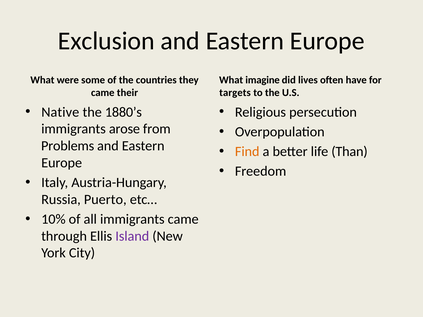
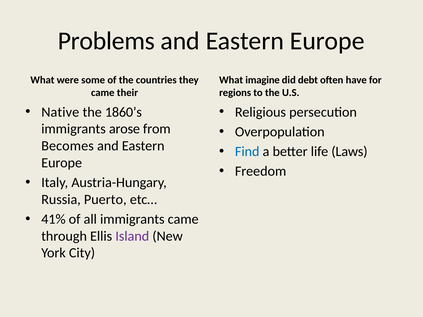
Exclusion: Exclusion -> Problems
lives: lives -> debt
targets: targets -> regions
1880’s: 1880’s -> 1860’s
Problems: Problems -> Becomes
Find colour: orange -> blue
Than: Than -> Laws
10%: 10% -> 41%
